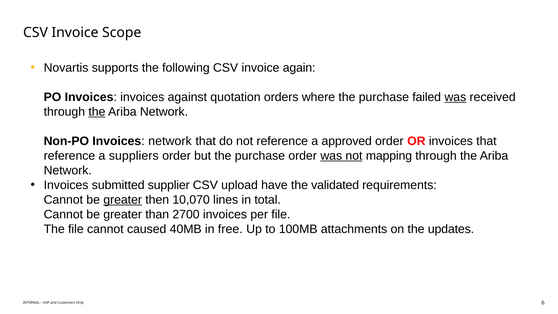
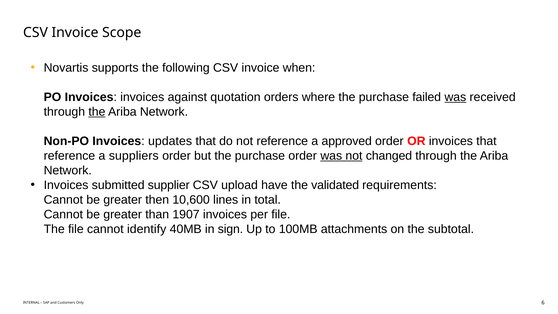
again: again -> when
Invoices network: network -> updates
mapping: mapping -> changed
greater at (123, 200) underline: present -> none
10,070: 10,070 -> 10,600
2700: 2700 -> 1907
caused: caused -> identify
free: free -> sign
updates: updates -> subtotal
